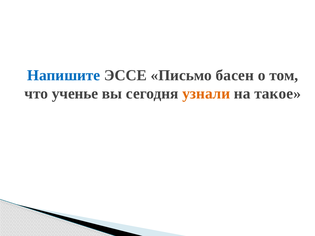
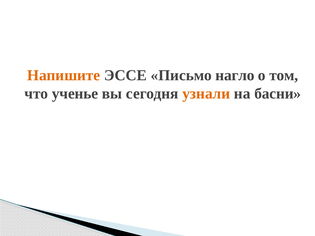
Напишите colour: blue -> orange
басен: басен -> нагло
такое: такое -> басни
